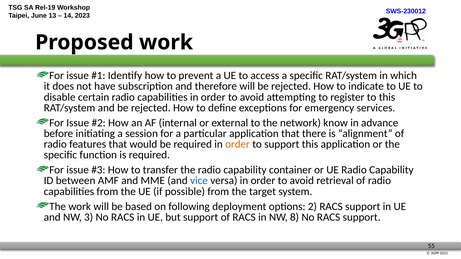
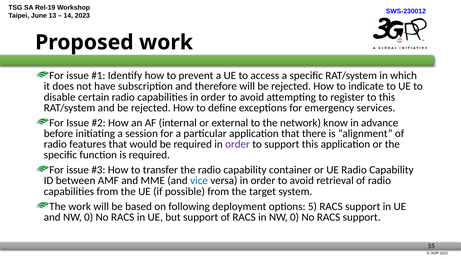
order at (238, 144) colour: orange -> purple
2: 2 -> 5
and NW 3: 3 -> 0
in NW 8: 8 -> 0
